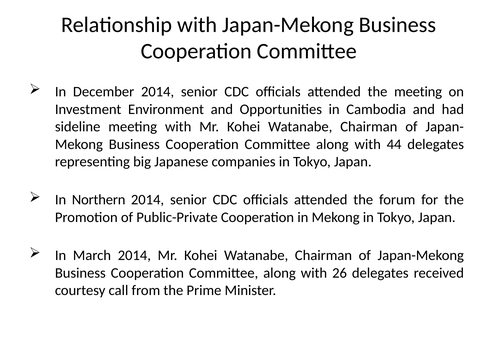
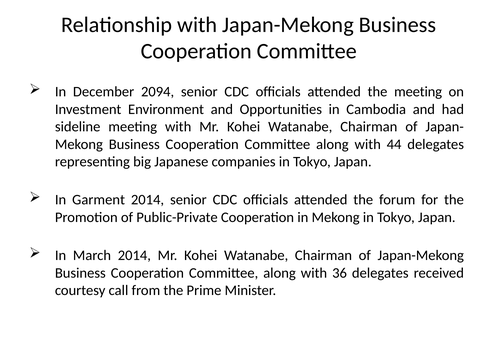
December 2014: 2014 -> 2094
Northern: Northern -> Garment
26: 26 -> 36
